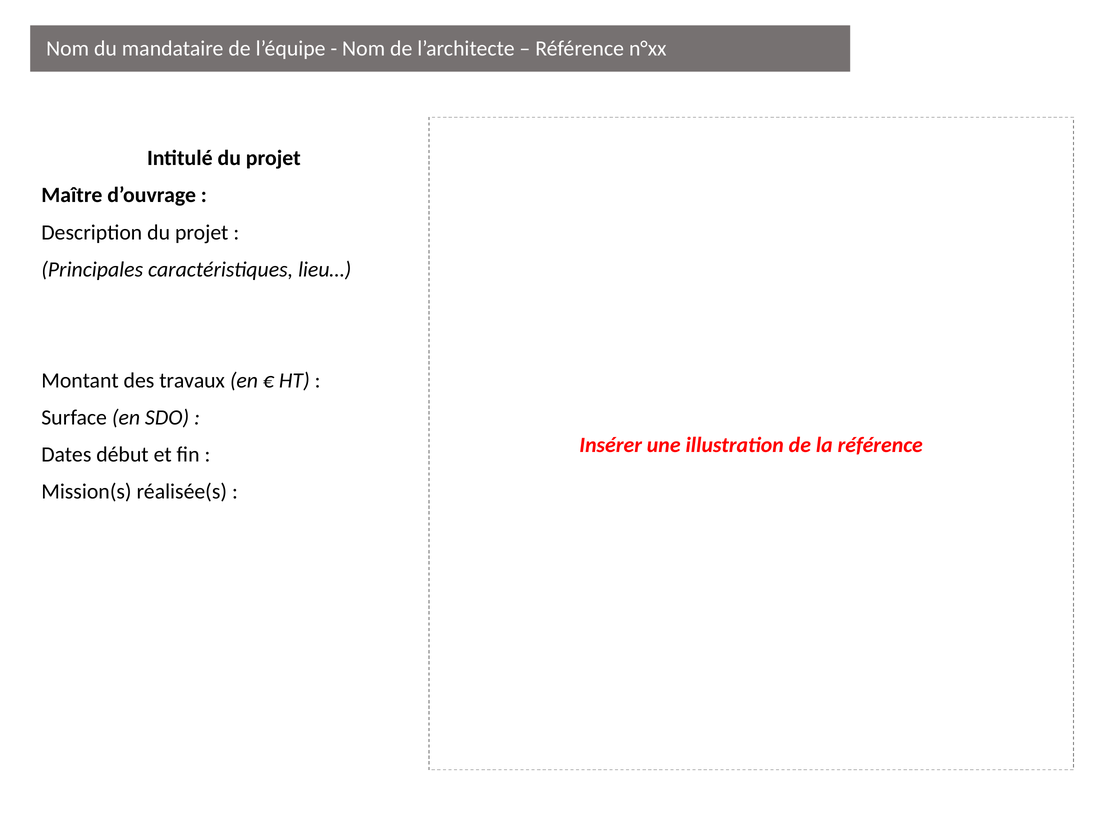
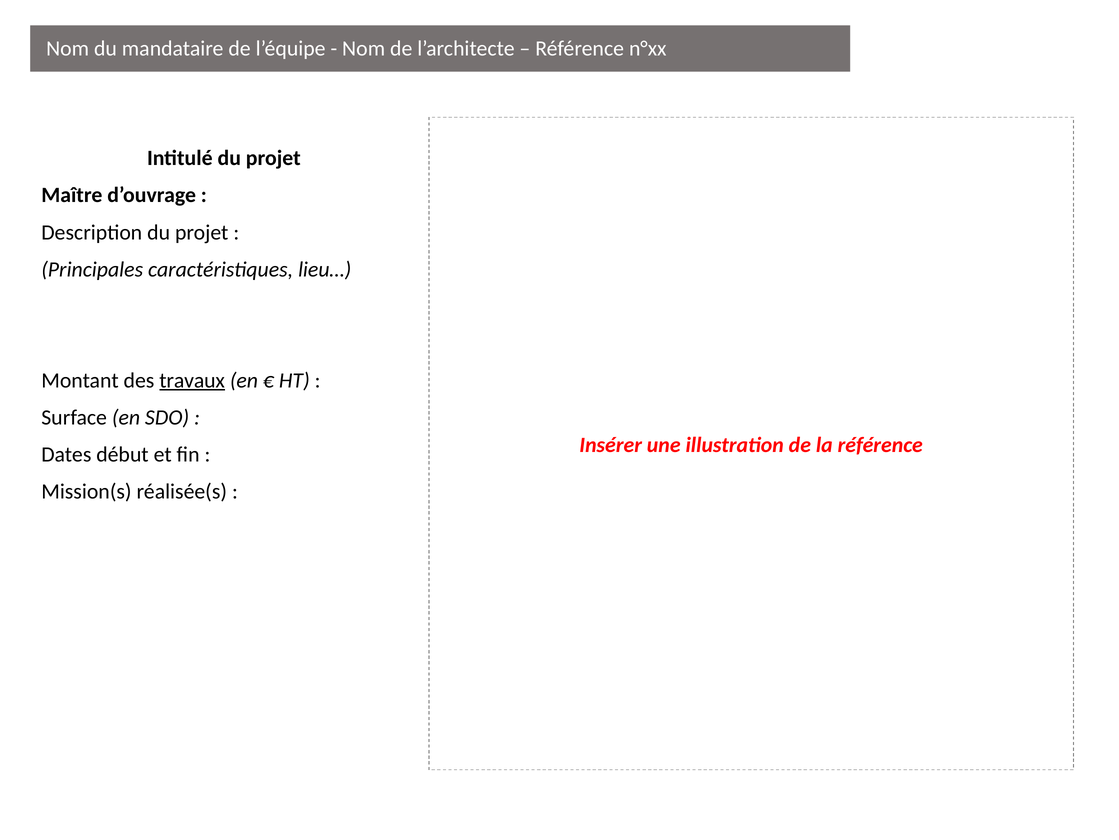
travaux underline: none -> present
